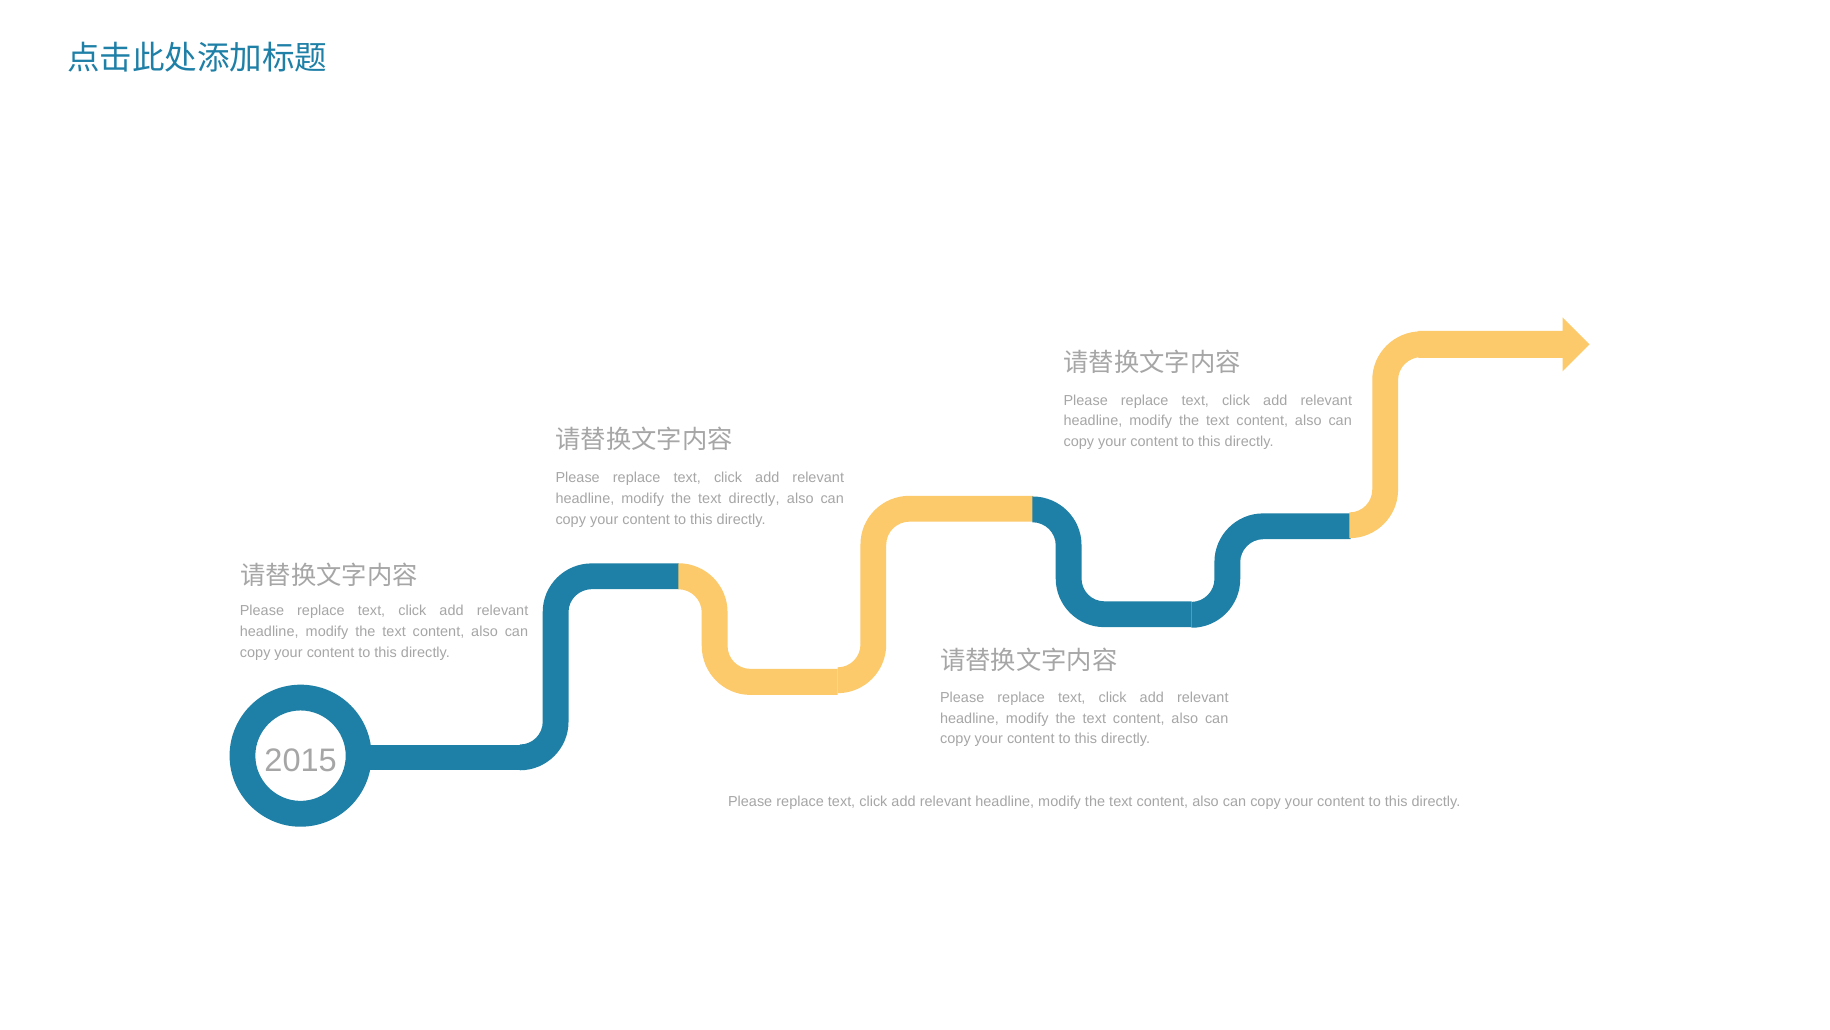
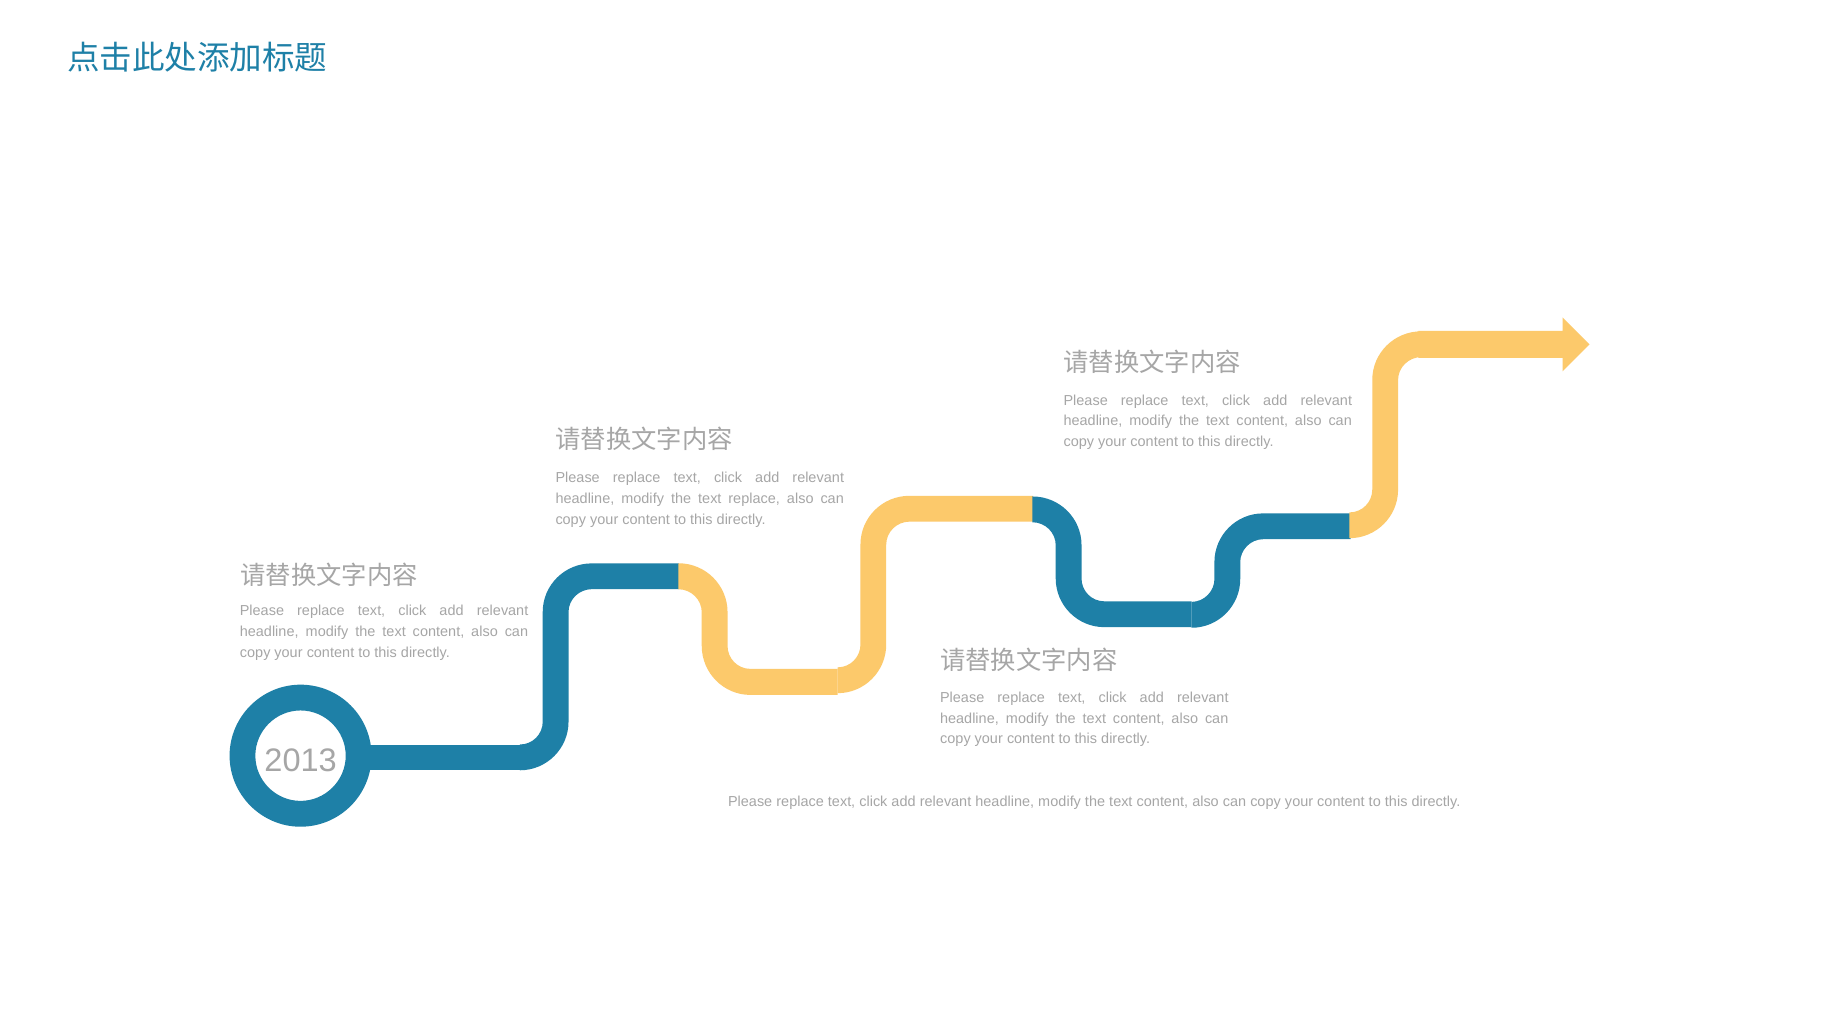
text directly: directly -> replace
2015: 2015 -> 2013
